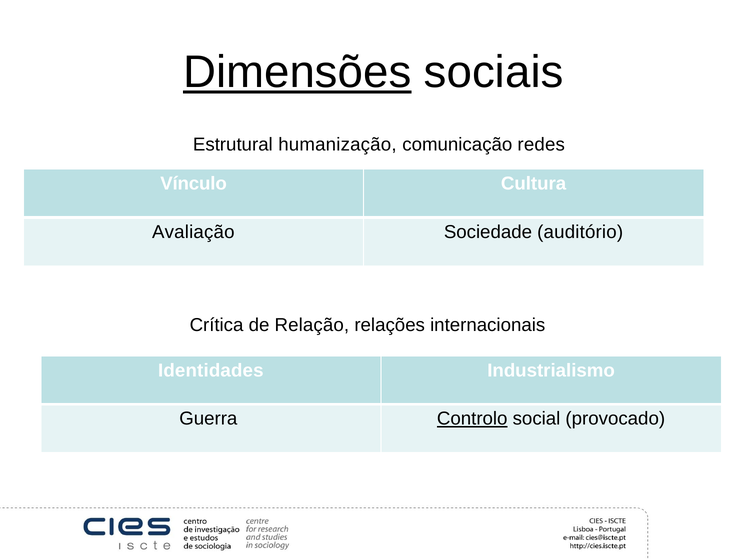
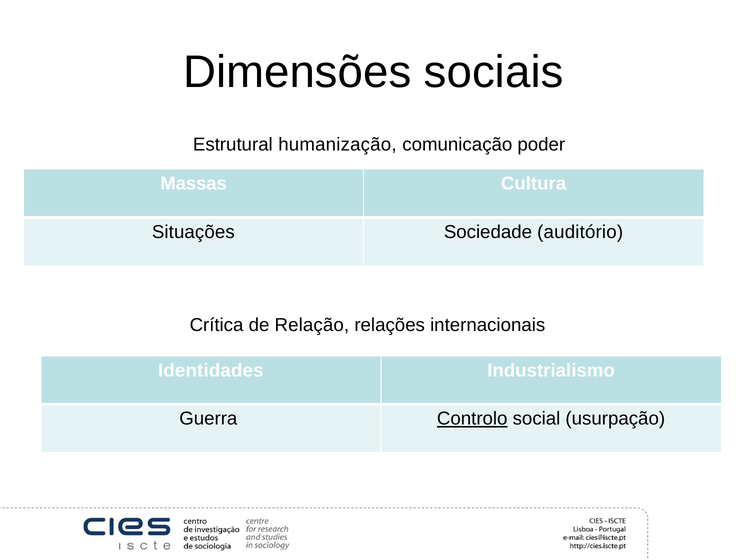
Dimensões underline: present -> none
redes: redes -> poder
Vínculo: Vínculo -> Massas
Avaliação: Avaliação -> Situações
provocado: provocado -> usurpação
